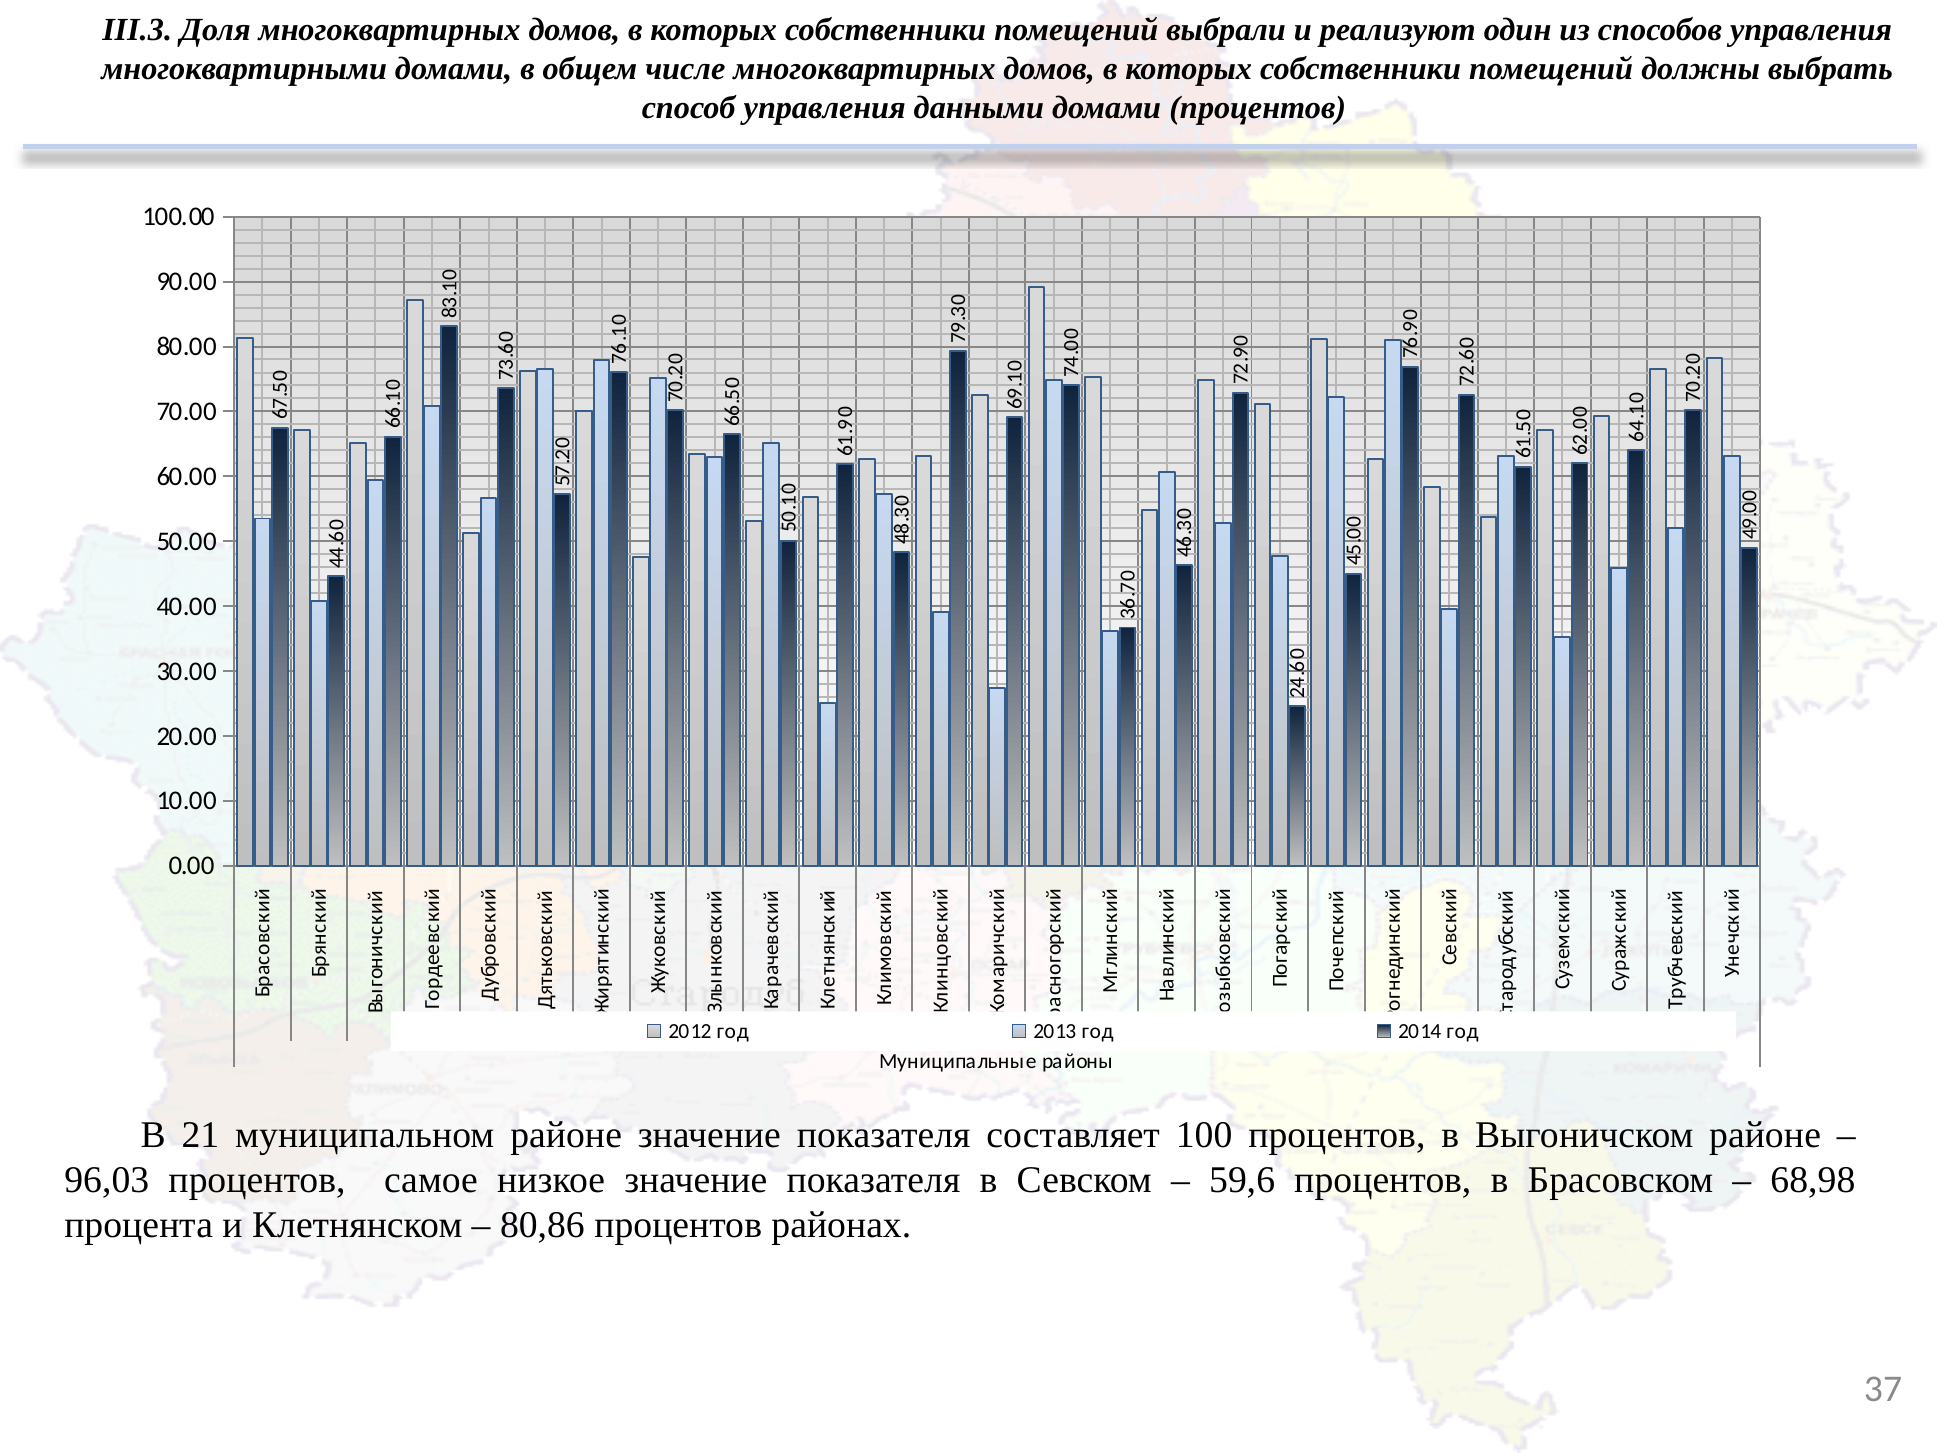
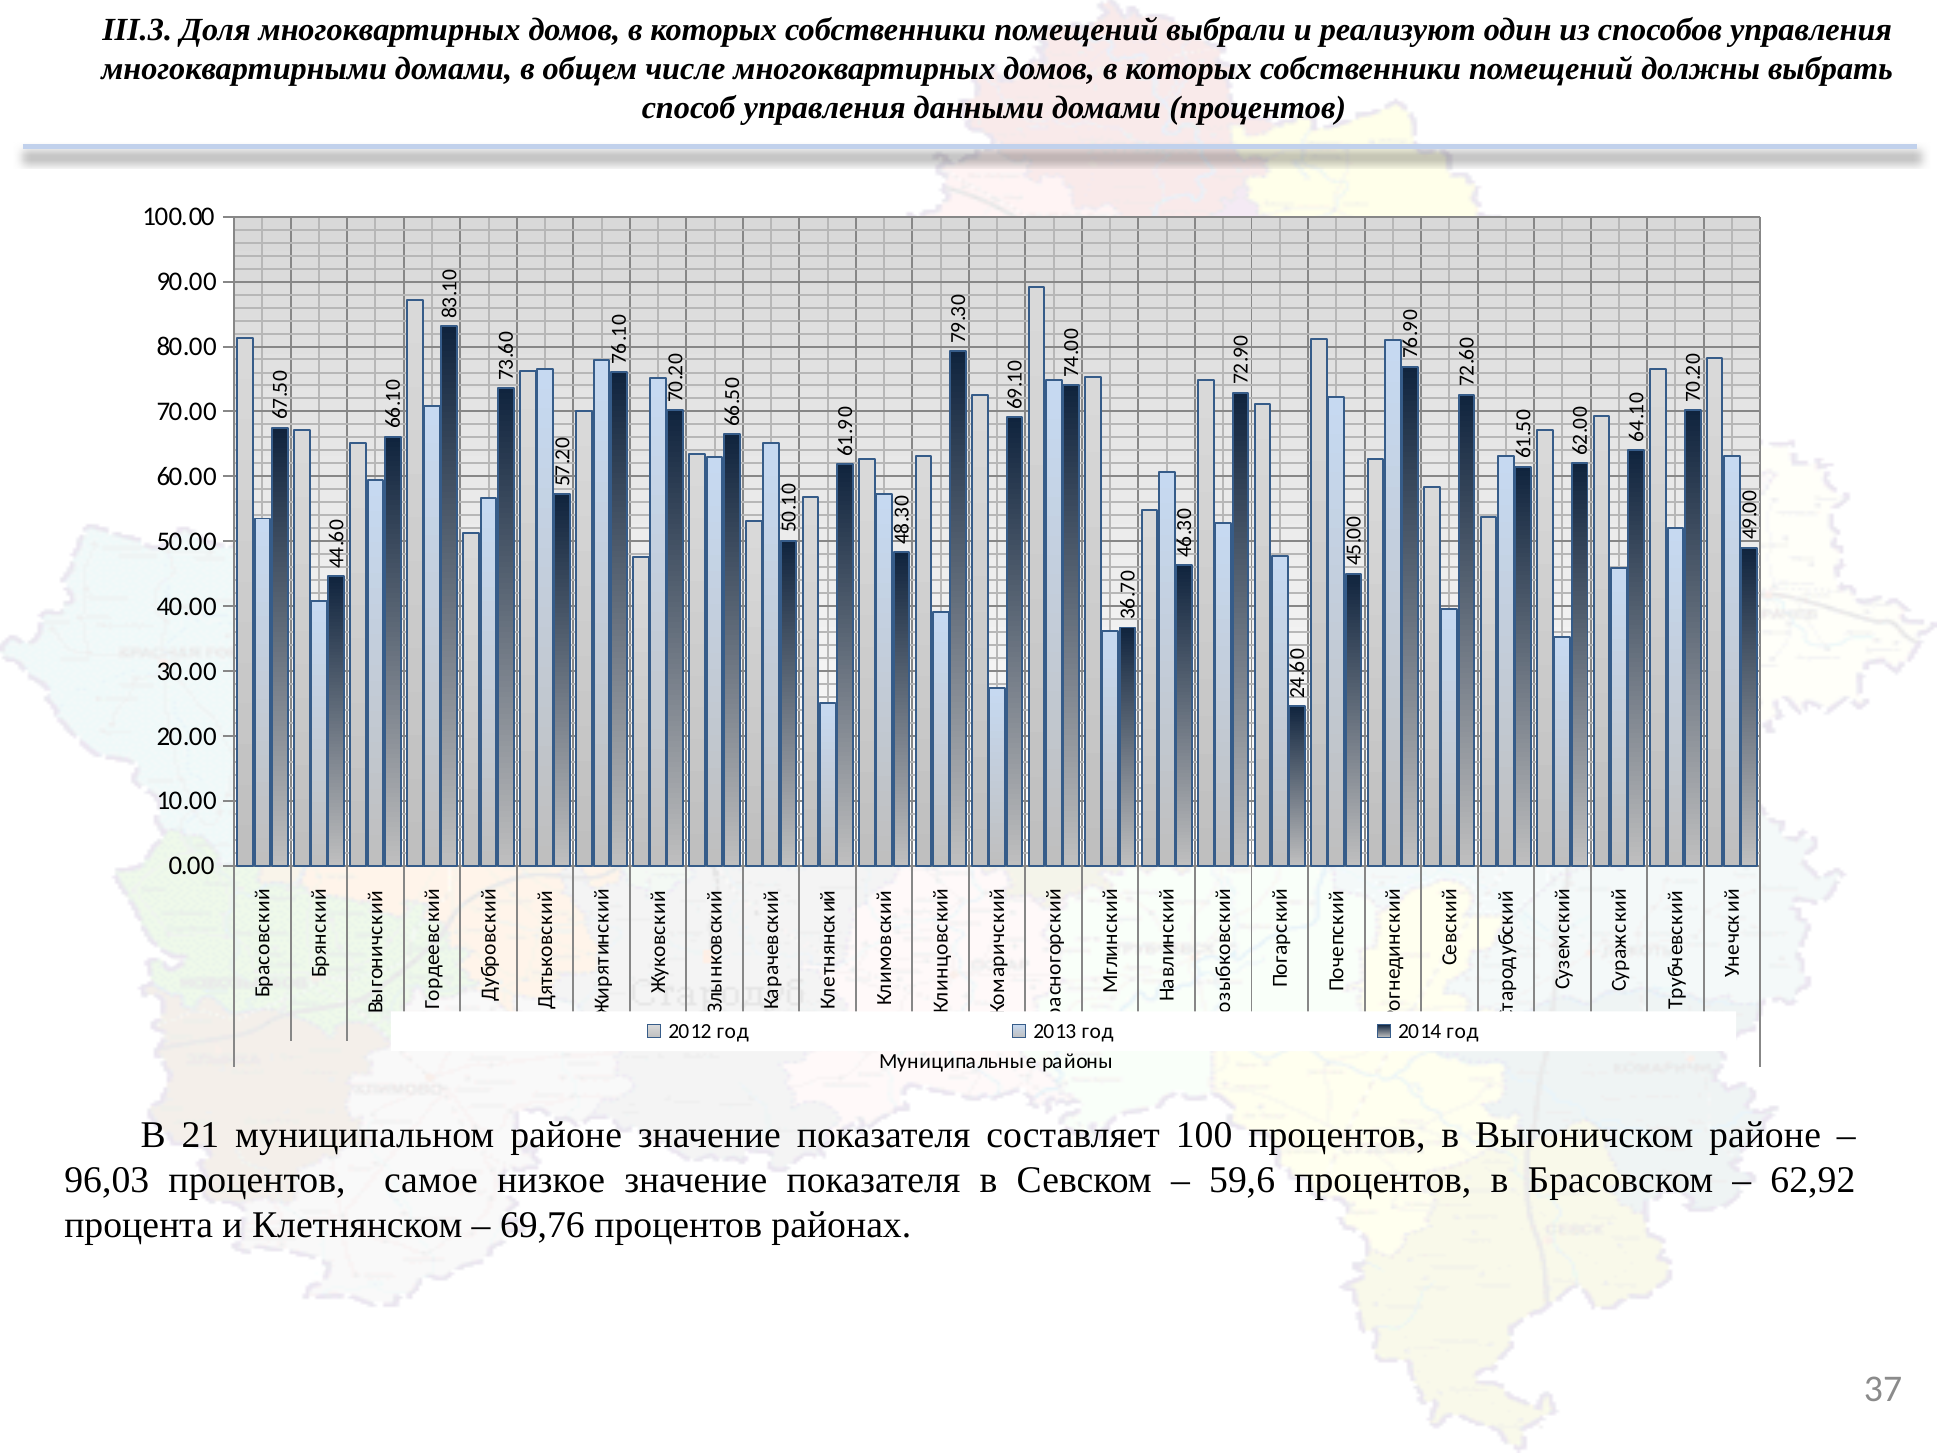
68,98: 68,98 -> 62,92
80,86: 80,86 -> 69,76
